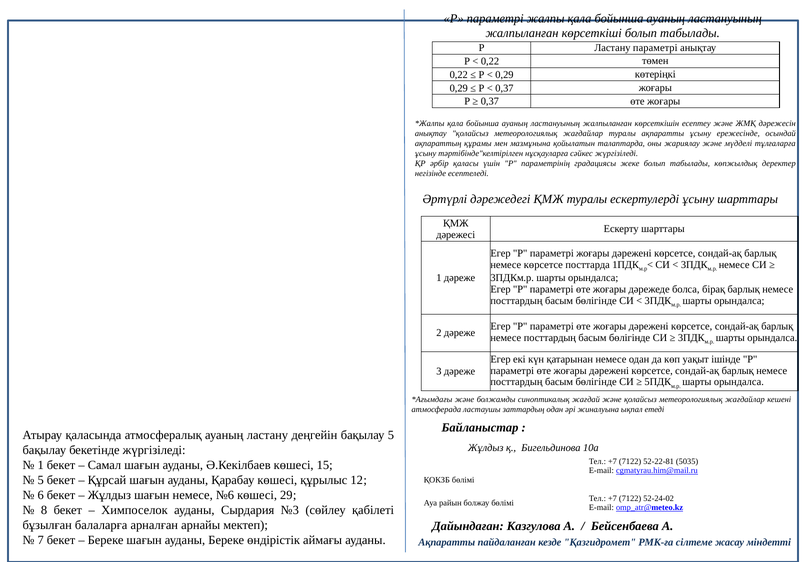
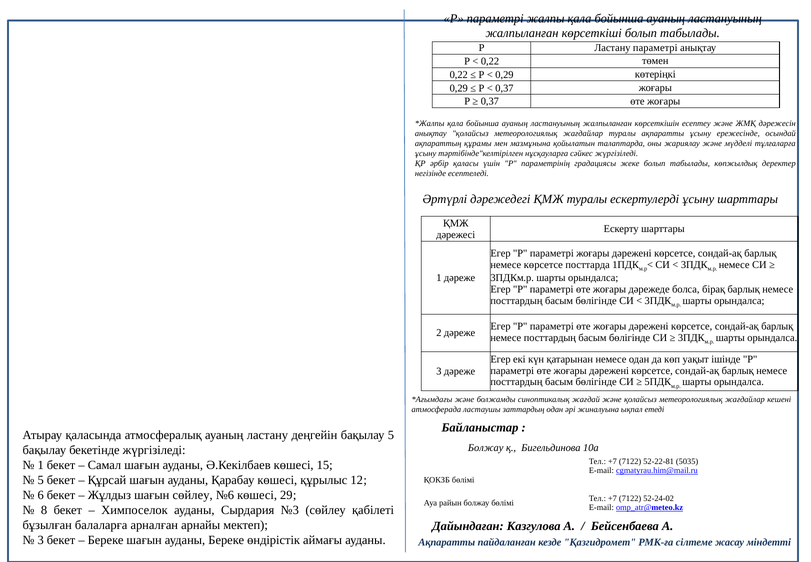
Жұлдыз at (486, 447): Жұлдыз -> Болжау
шағын немесе: немесе -> сөйлеу
7 at (41, 539): 7 -> 3
